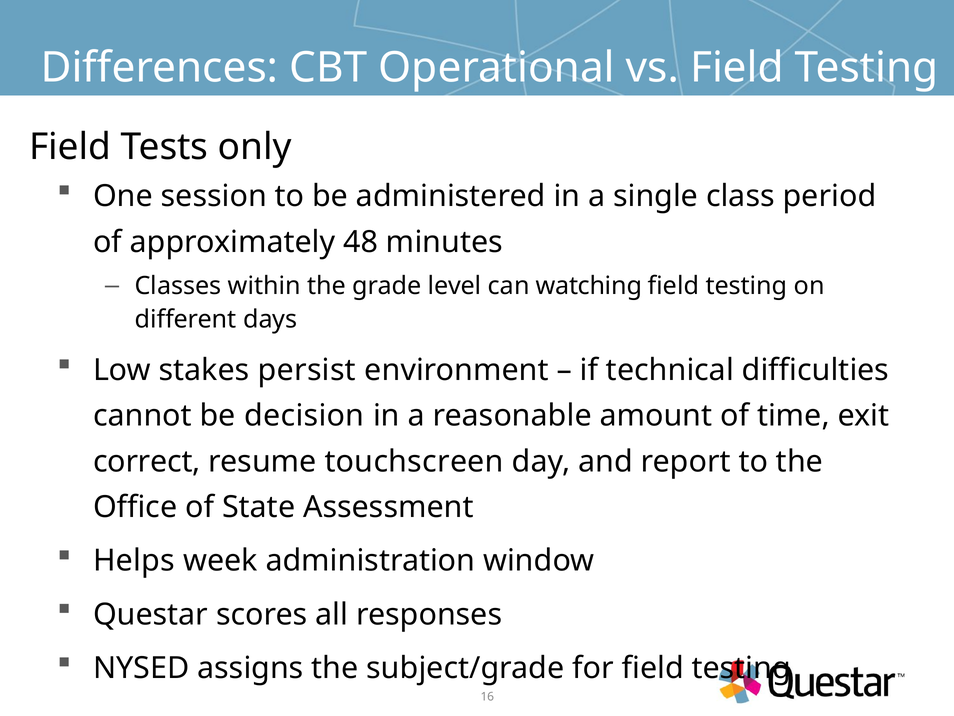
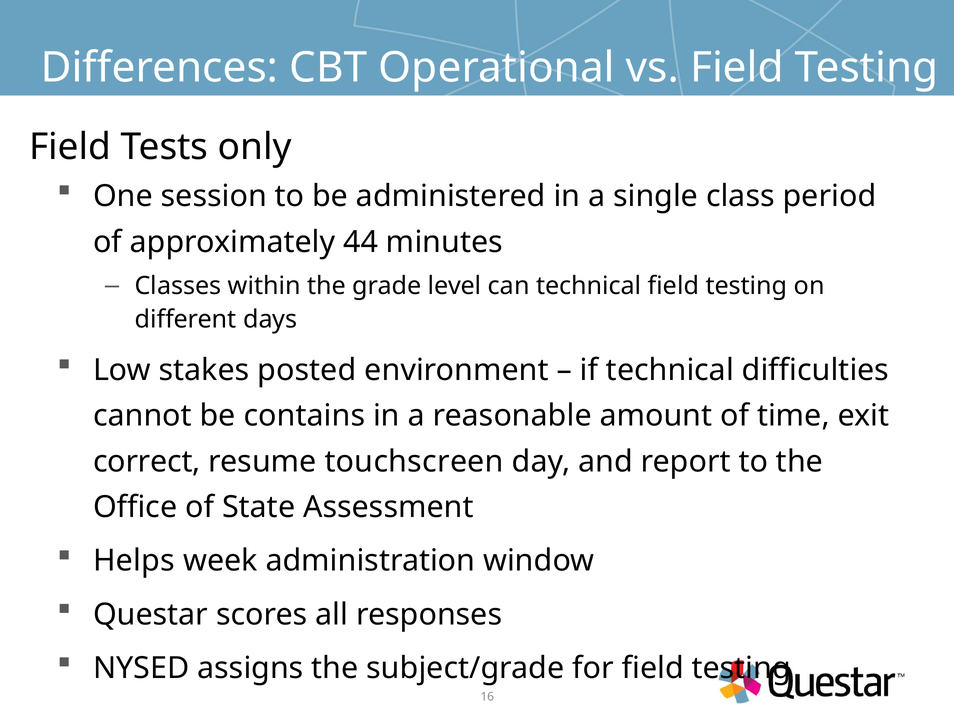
48: 48 -> 44
can watching: watching -> technical
persist: persist -> posted
decision: decision -> contains
